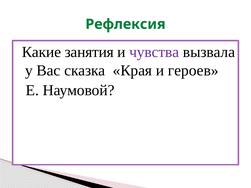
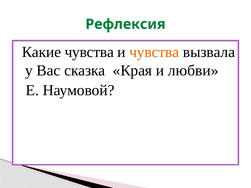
Какие занятия: занятия -> чувства
чувства at (154, 52) colour: purple -> orange
героев: героев -> любви
